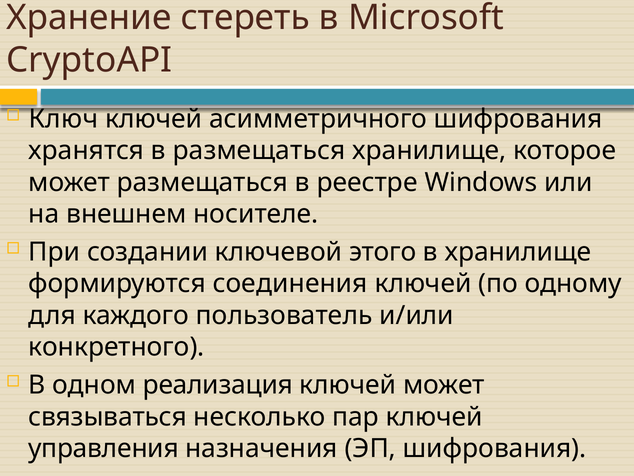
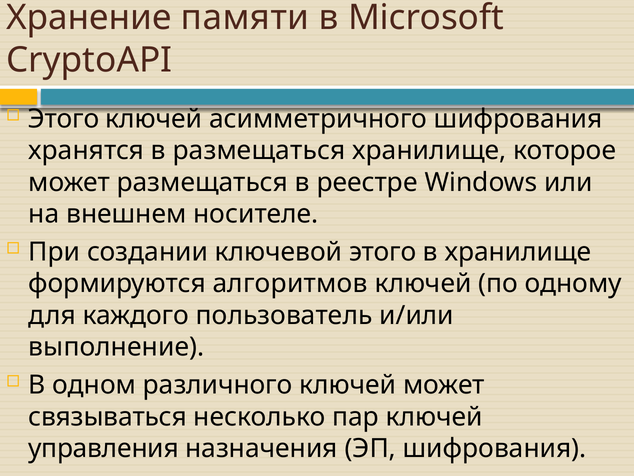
стереть: стереть -> памяти
Ключ at (63, 119): Ключ -> Этого
соединения: соединения -> алгоритмов
конкретного: конкретного -> выполнение
реализация: реализация -> различного
